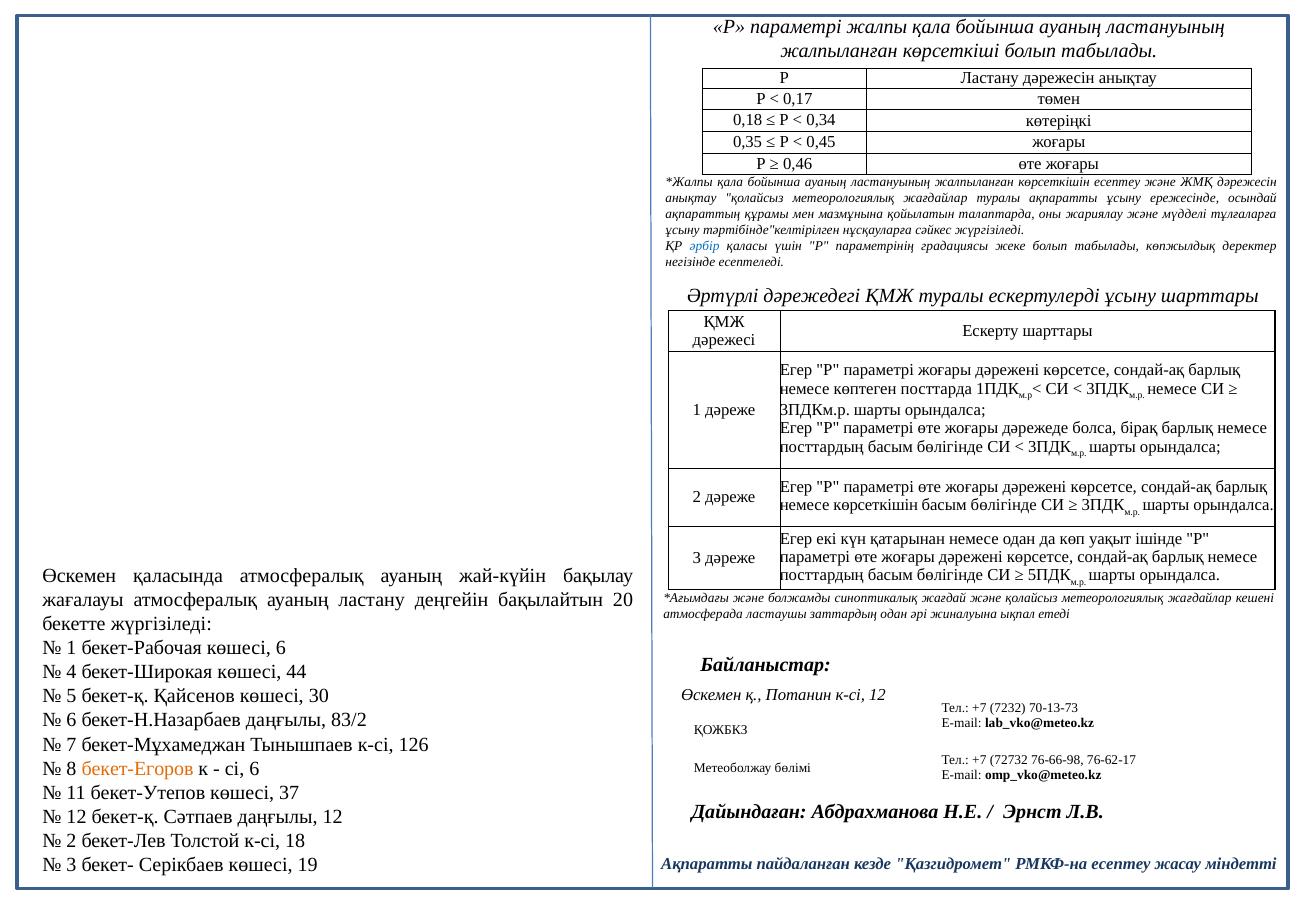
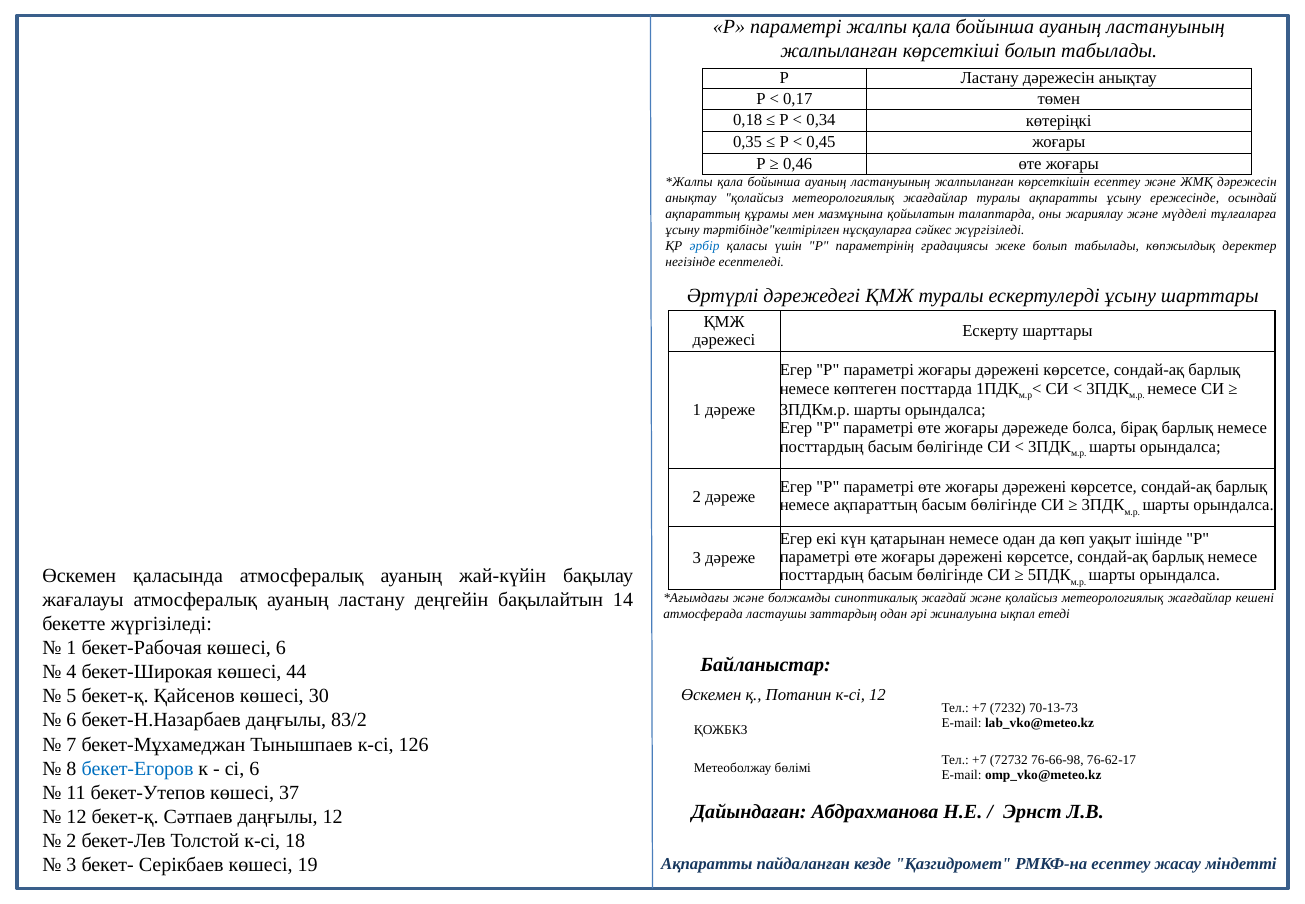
немесе көрсеткішін: көрсеткішін -> ақпараттың
20: 20 -> 14
бекет-Егоров colour: orange -> blue
